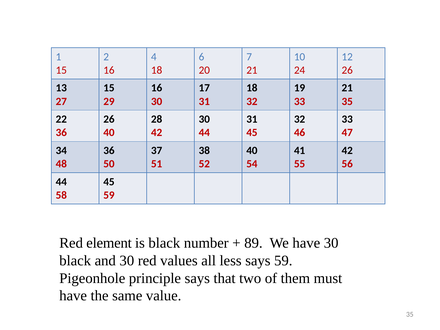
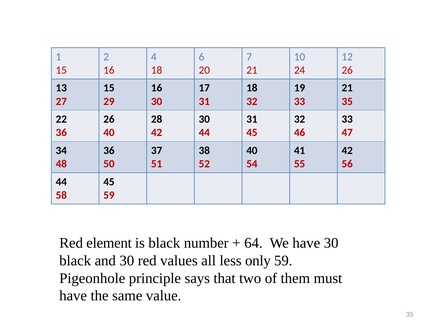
89: 89 -> 64
less says: says -> only
